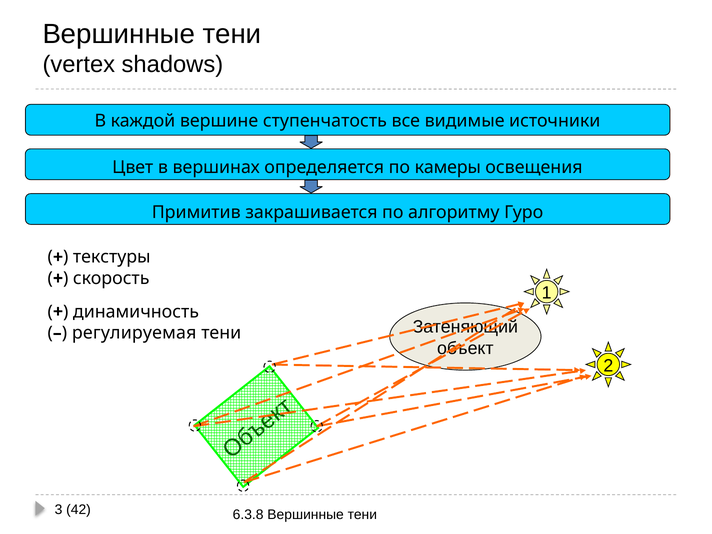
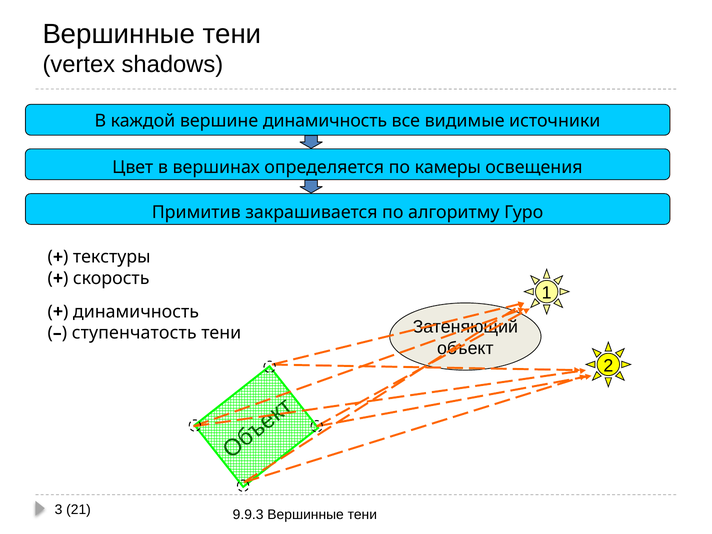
вершине ступенчатость: ступенчатость -> динамичность
регулируемая: регулируемая -> ступенчатость
42: 42 -> 21
6.3.8: 6.3.8 -> 9.9.3
